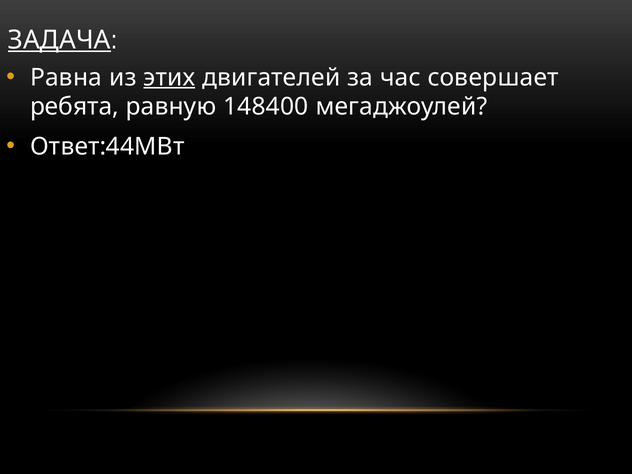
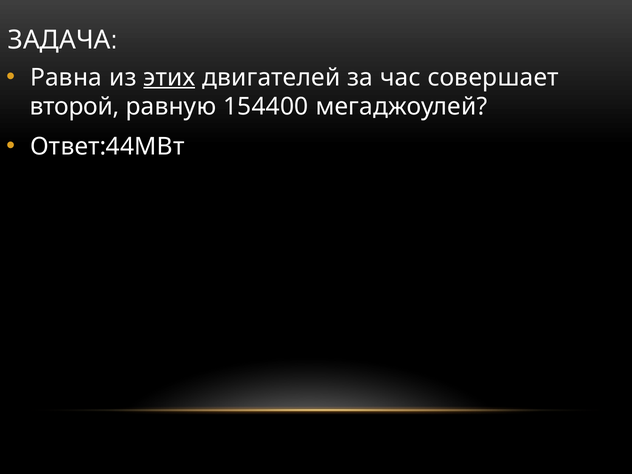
ЗАДАЧА underline: present -> none
ребята: ребята -> второй
148400: 148400 -> 154400
